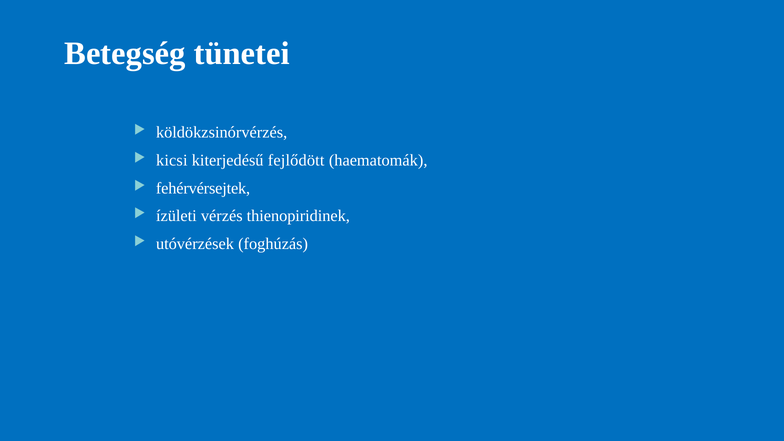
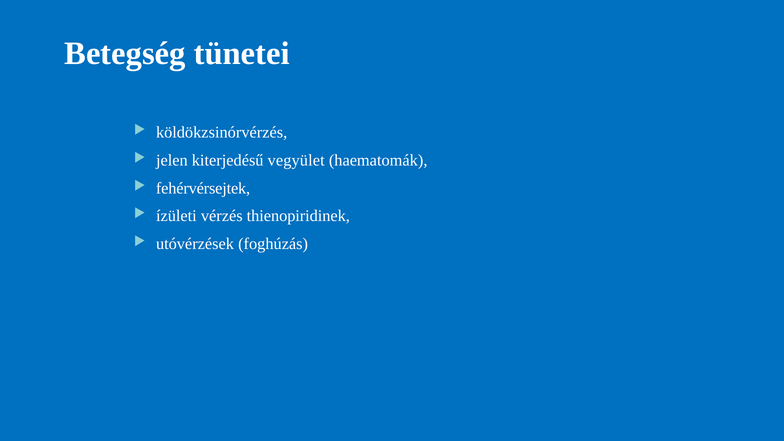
kicsi: kicsi -> jelen
fejlődött: fejlődött -> vegyület
